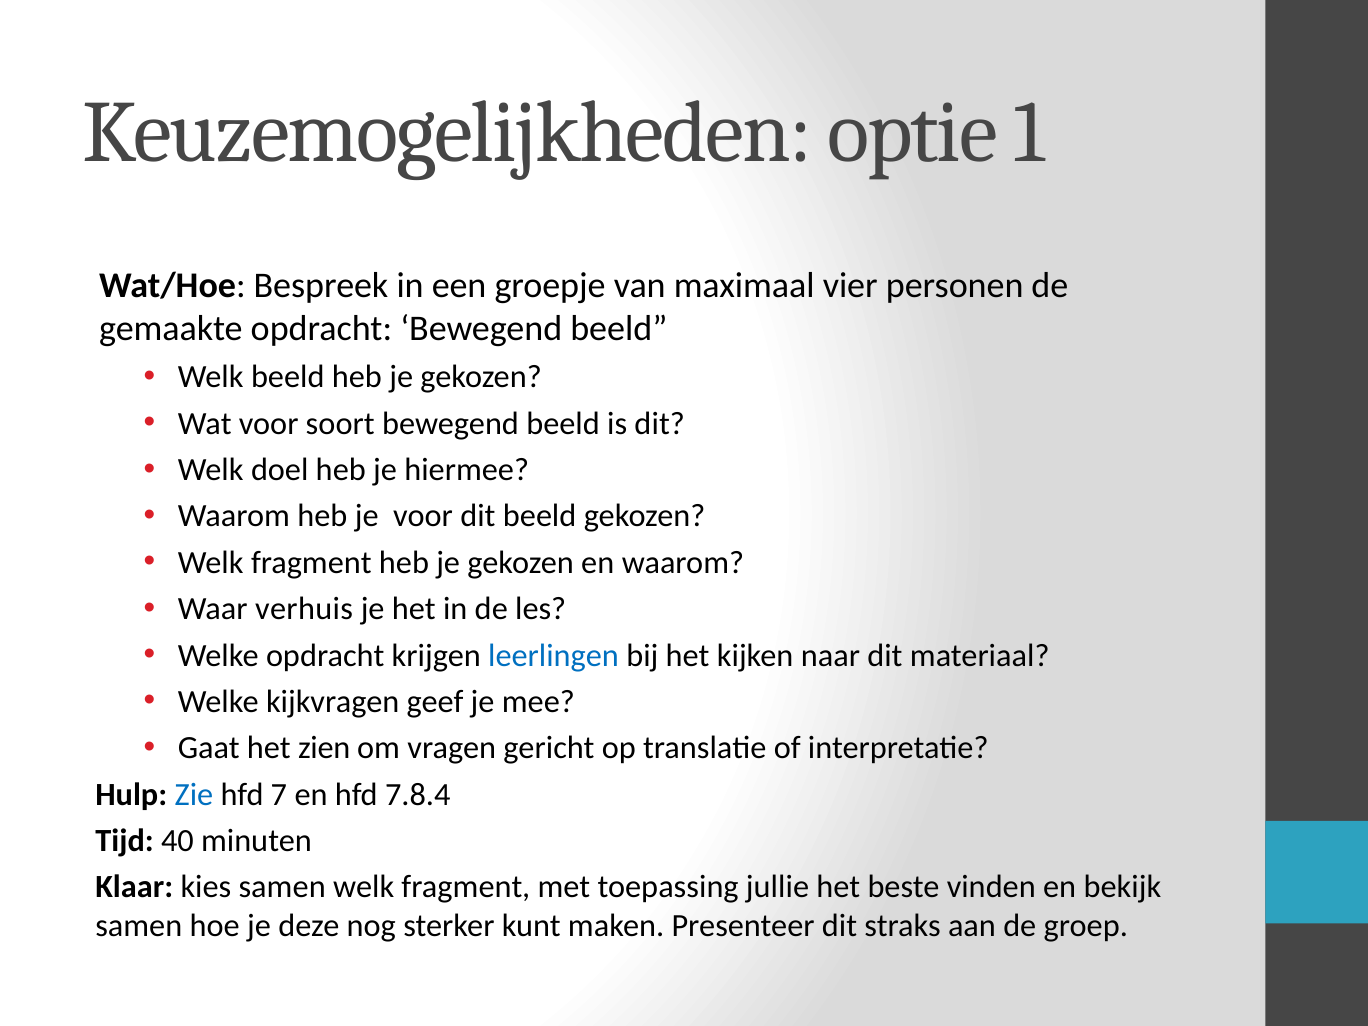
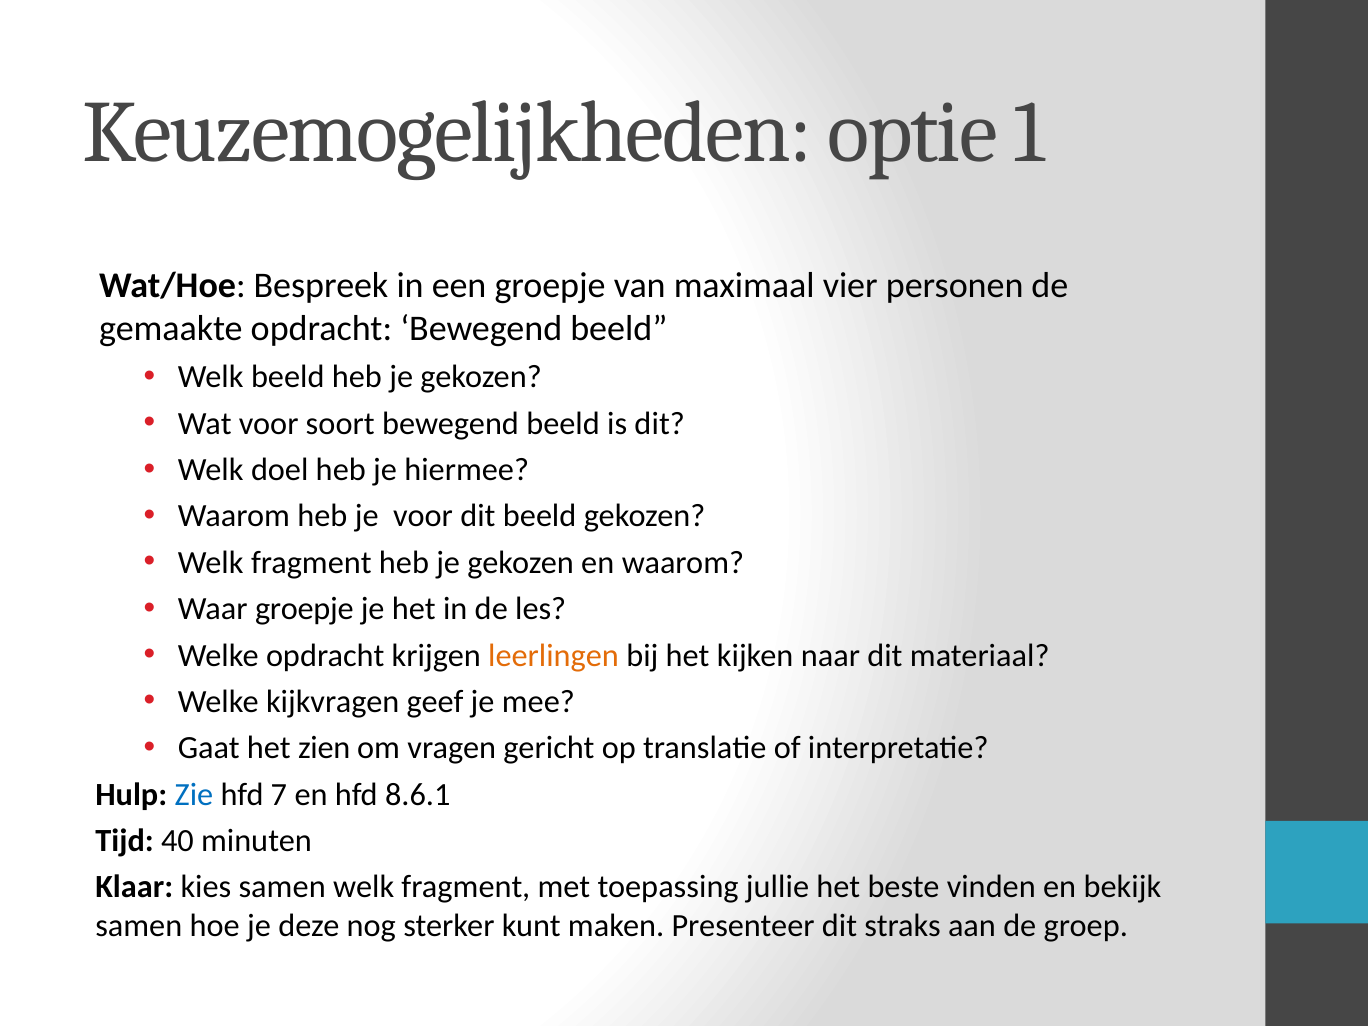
Waar verhuis: verhuis -> groepje
leerlingen colour: blue -> orange
7.8.4: 7.8.4 -> 8.6.1
